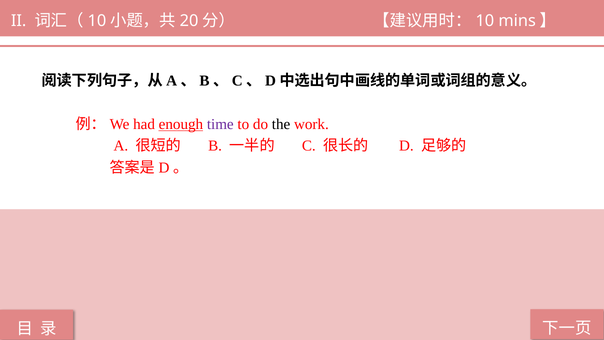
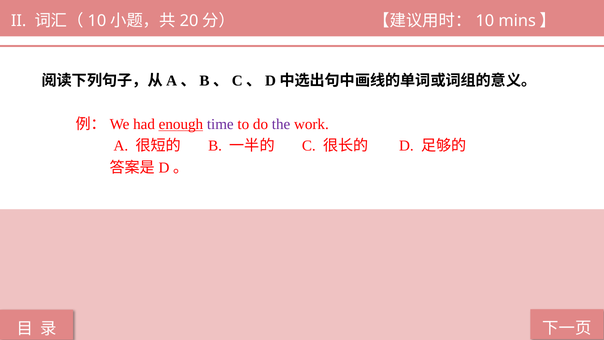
the colour: black -> purple
